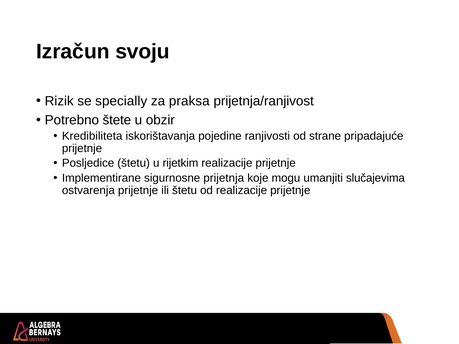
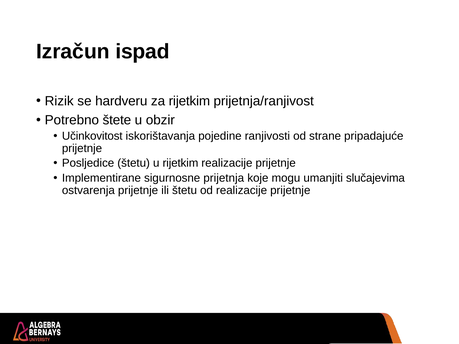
svoju: svoju -> ispad
specially: specially -> hardveru
za praksa: praksa -> rijetkim
Kredibiliteta: Kredibiliteta -> Učinkovitost
